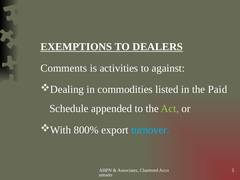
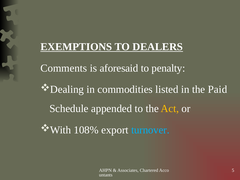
activities: activities -> aforesaid
against: against -> penalty
Act colour: light green -> yellow
800%: 800% -> 108%
